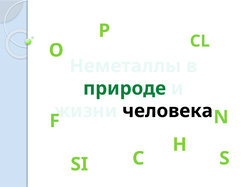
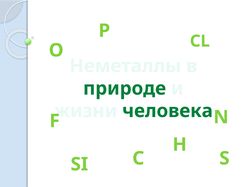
человека colour: black -> green
